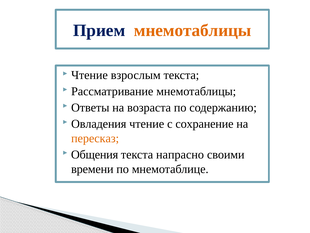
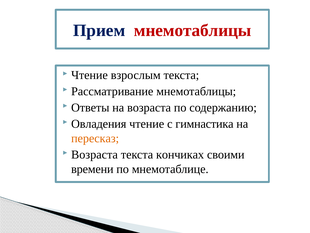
мнемотаблицы at (193, 30) colour: orange -> red
сохранение: сохранение -> гимнастика
Общения at (95, 154): Общения -> Возраста
напрасно: напрасно -> кончиках
